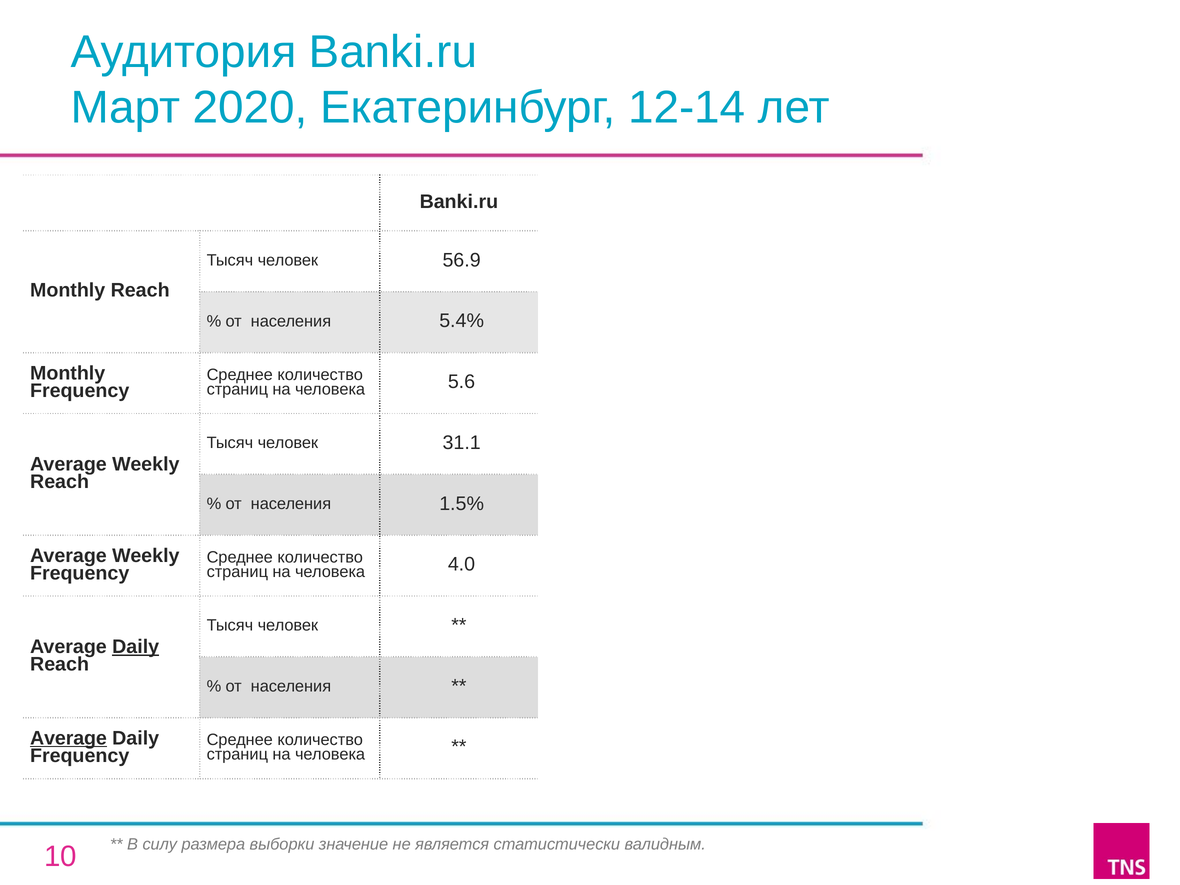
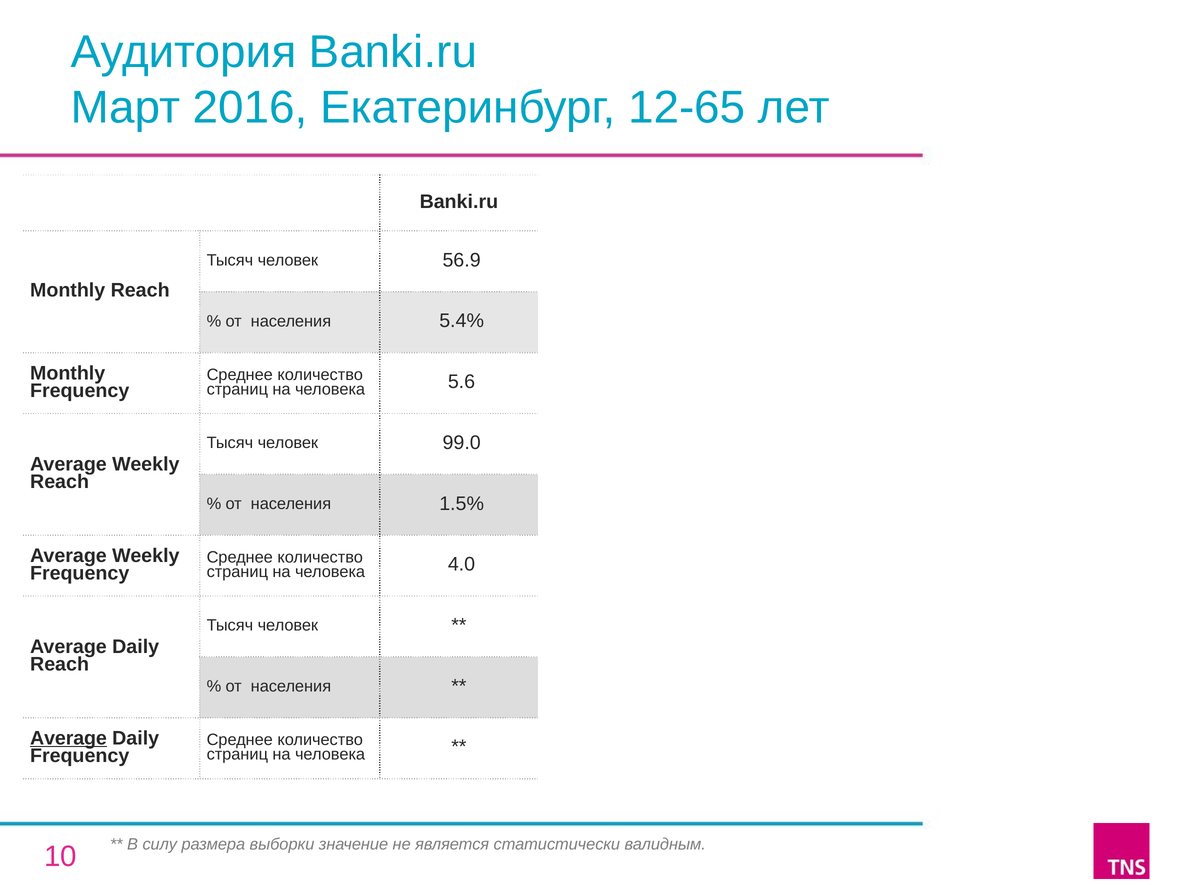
2020: 2020 -> 2016
12-14: 12-14 -> 12-65
31.1: 31.1 -> 99.0
Daily at (136, 647) underline: present -> none
